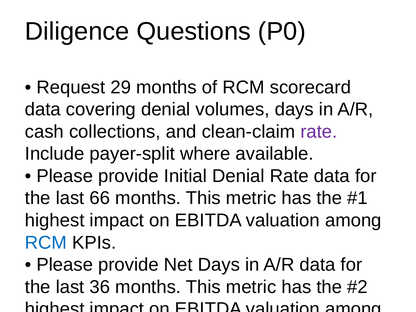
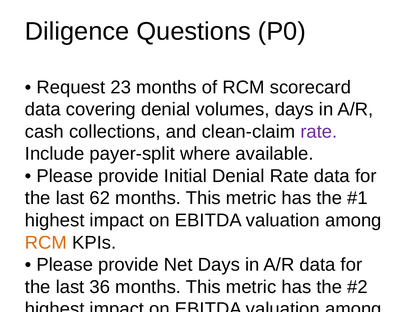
29: 29 -> 23
66: 66 -> 62
RCM at (46, 243) colour: blue -> orange
